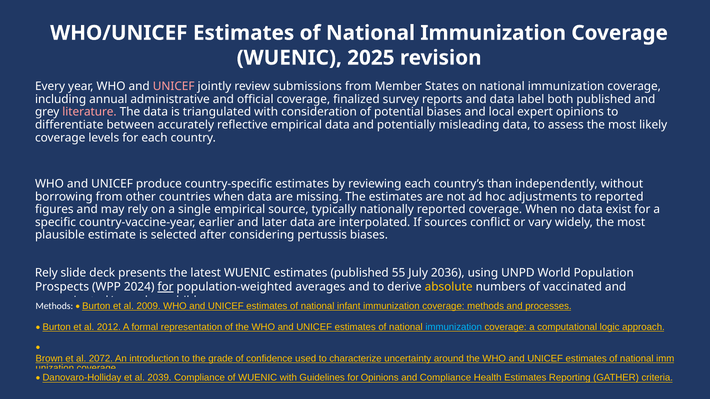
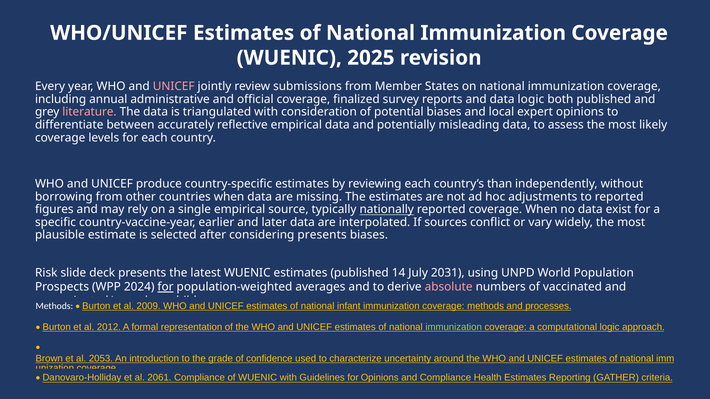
data label: label -> logic
nationally underline: none -> present
considering pertussis: pertussis -> presents
Rely at (46, 273): Rely -> Risk
55: 55 -> 14
2036: 2036 -> 2031
absolute colour: yellow -> pink
immunization at (454, 327) colour: light blue -> light green
2072: 2072 -> 2053
2039: 2039 -> 2061
